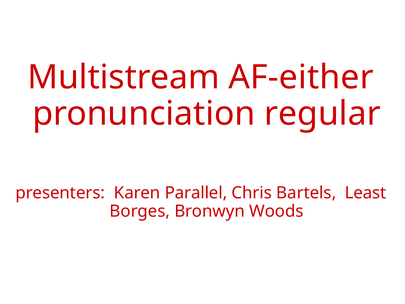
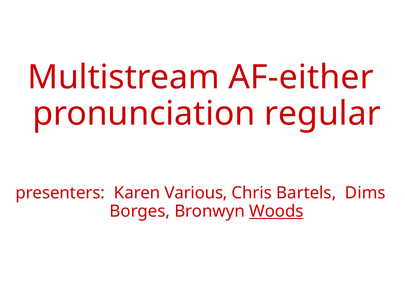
Parallel: Parallel -> Various
Least: Least -> Dims
Woods underline: none -> present
